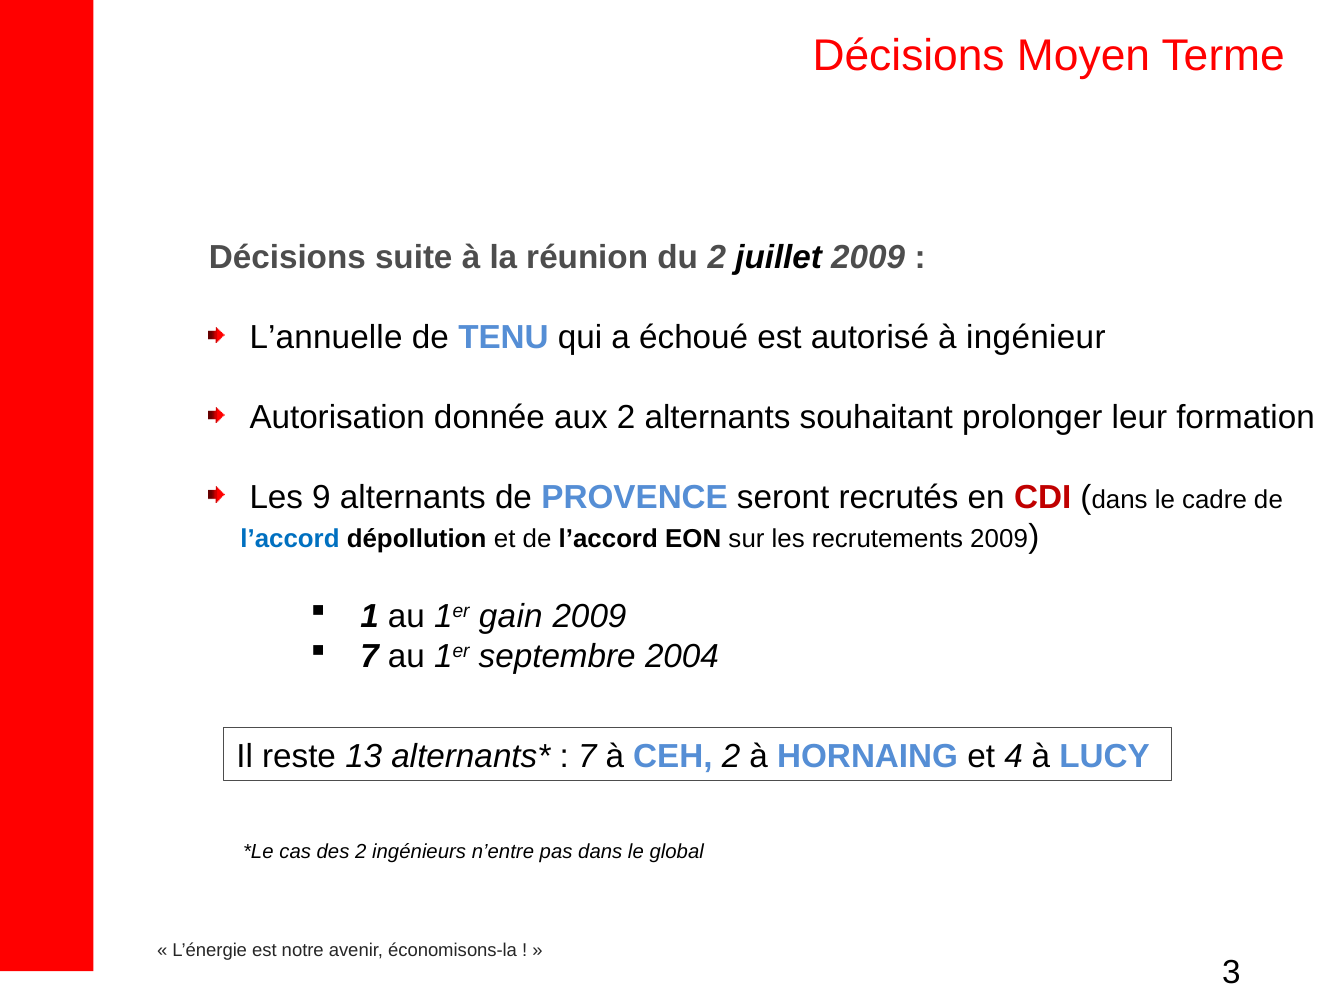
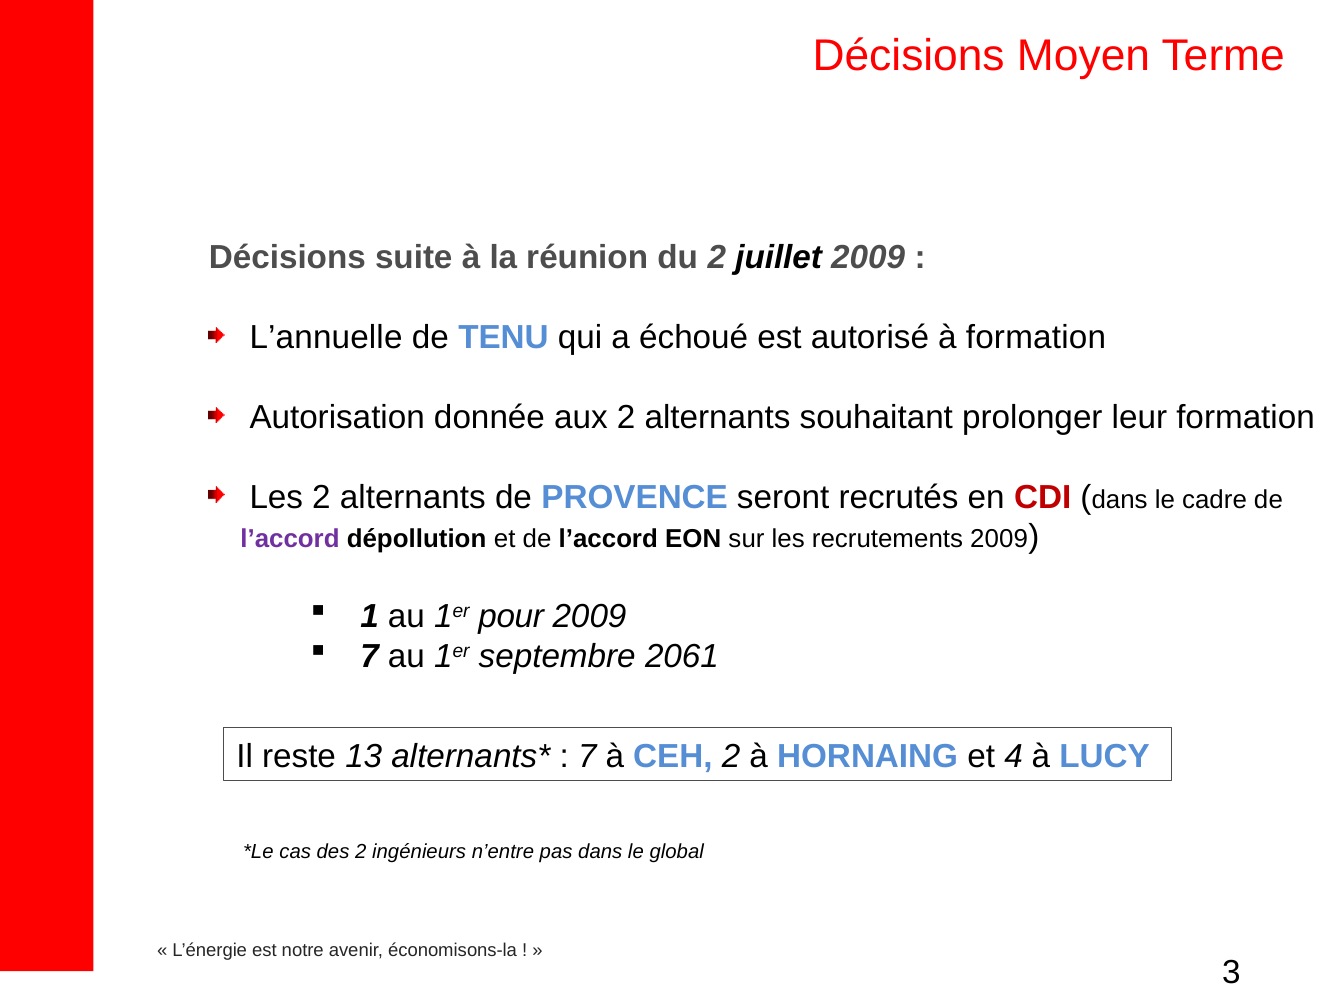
à ingénieur: ingénieur -> formation
Les 9: 9 -> 2
l’accord at (290, 539) colour: blue -> purple
gain: gain -> pour
2004: 2004 -> 2061
